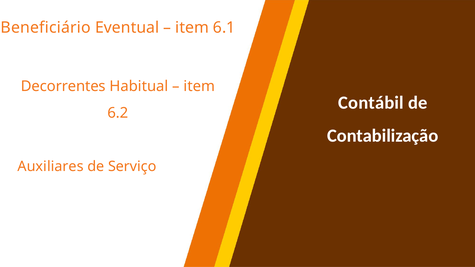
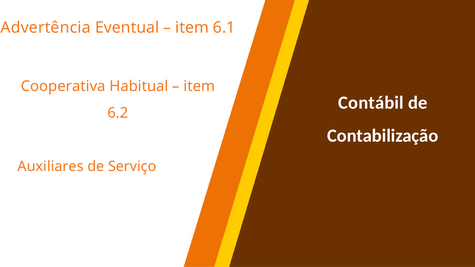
Beneficiário: Beneficiário -> Advertência
Decorrentes: Decorrentes -> Cooperativa
